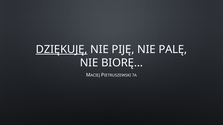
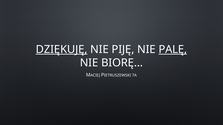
PALĘ underline: none -> present
